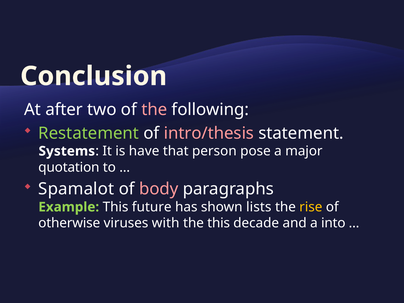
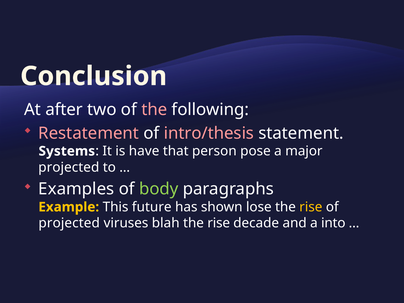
Restatement colour: light green -> pink
quotation at (69, 167): quotation -> projected
Spamalot: Spamalot -> Examples
body colour: pink -> light green
Example colour: light green -> yellow
lists: lists -> lose
otherwise at (69, 223): otherwise -> projected
with: with -> blah
this at (219, 223): this -> rise
